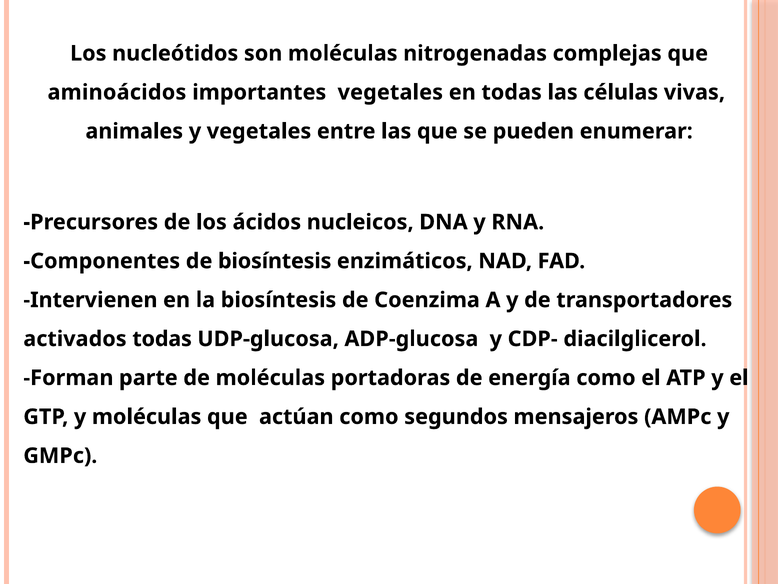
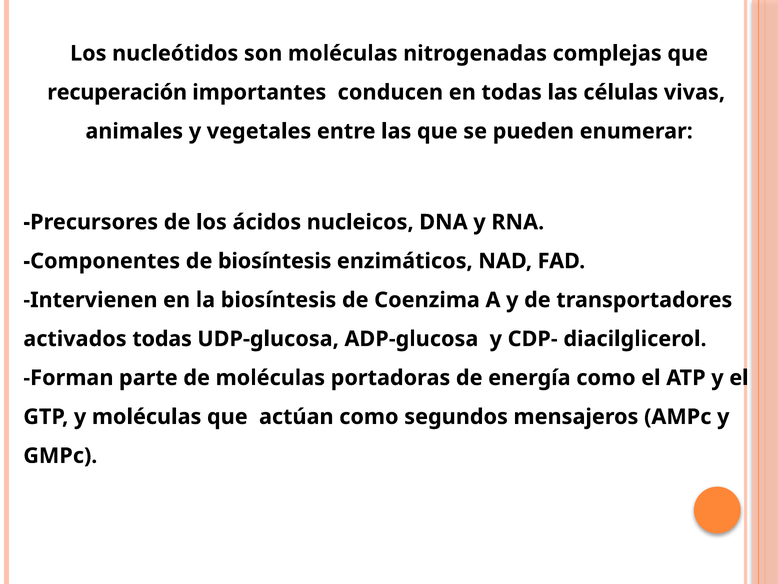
aminoácidos: aminoácidos -> recuperación
importantes vegetales: vegetales -> conducen
